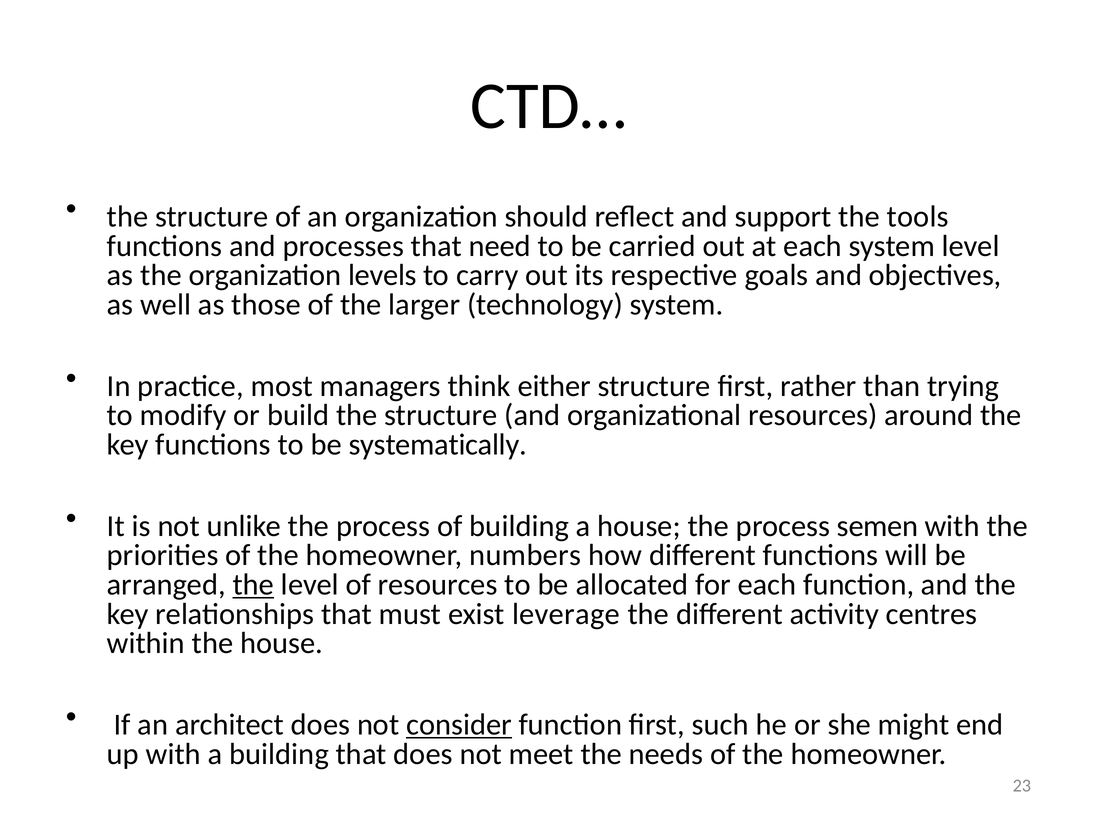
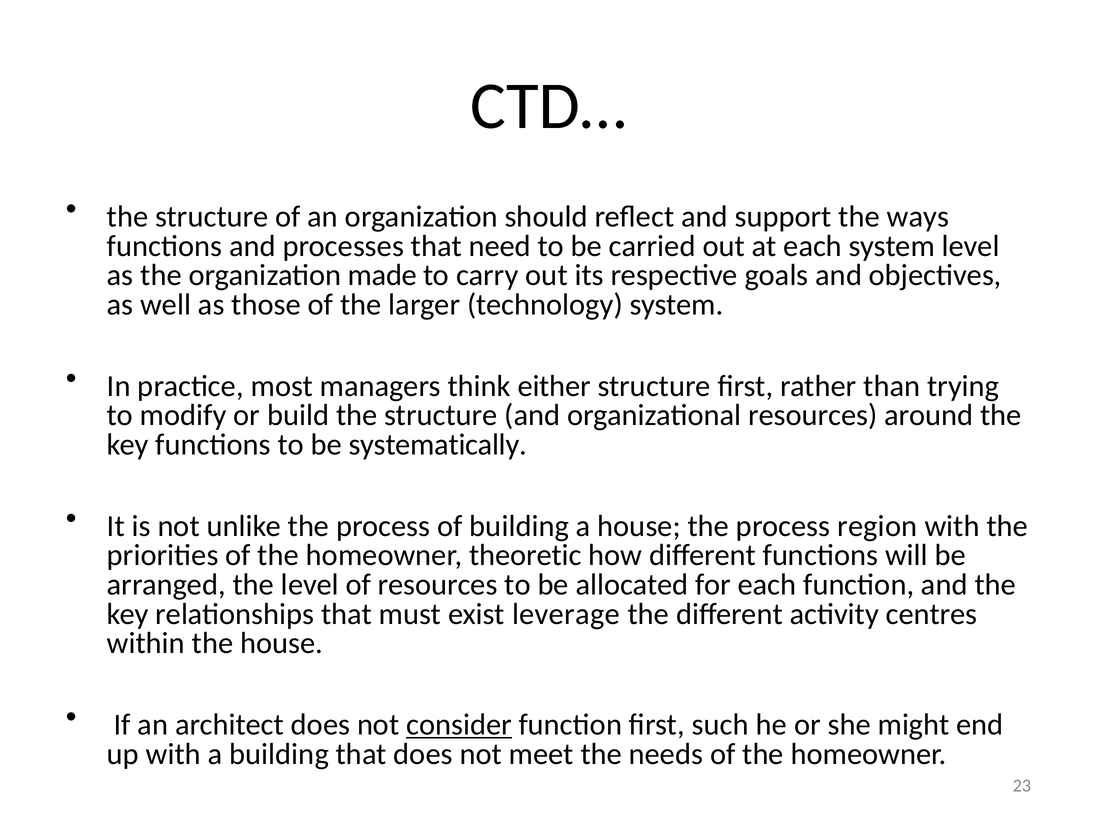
tools: tools -> ways
levels: levels -> made
semen: semen -> region
numbers: numbers -> theoretic
the at (253, 584) underline: present -> none
